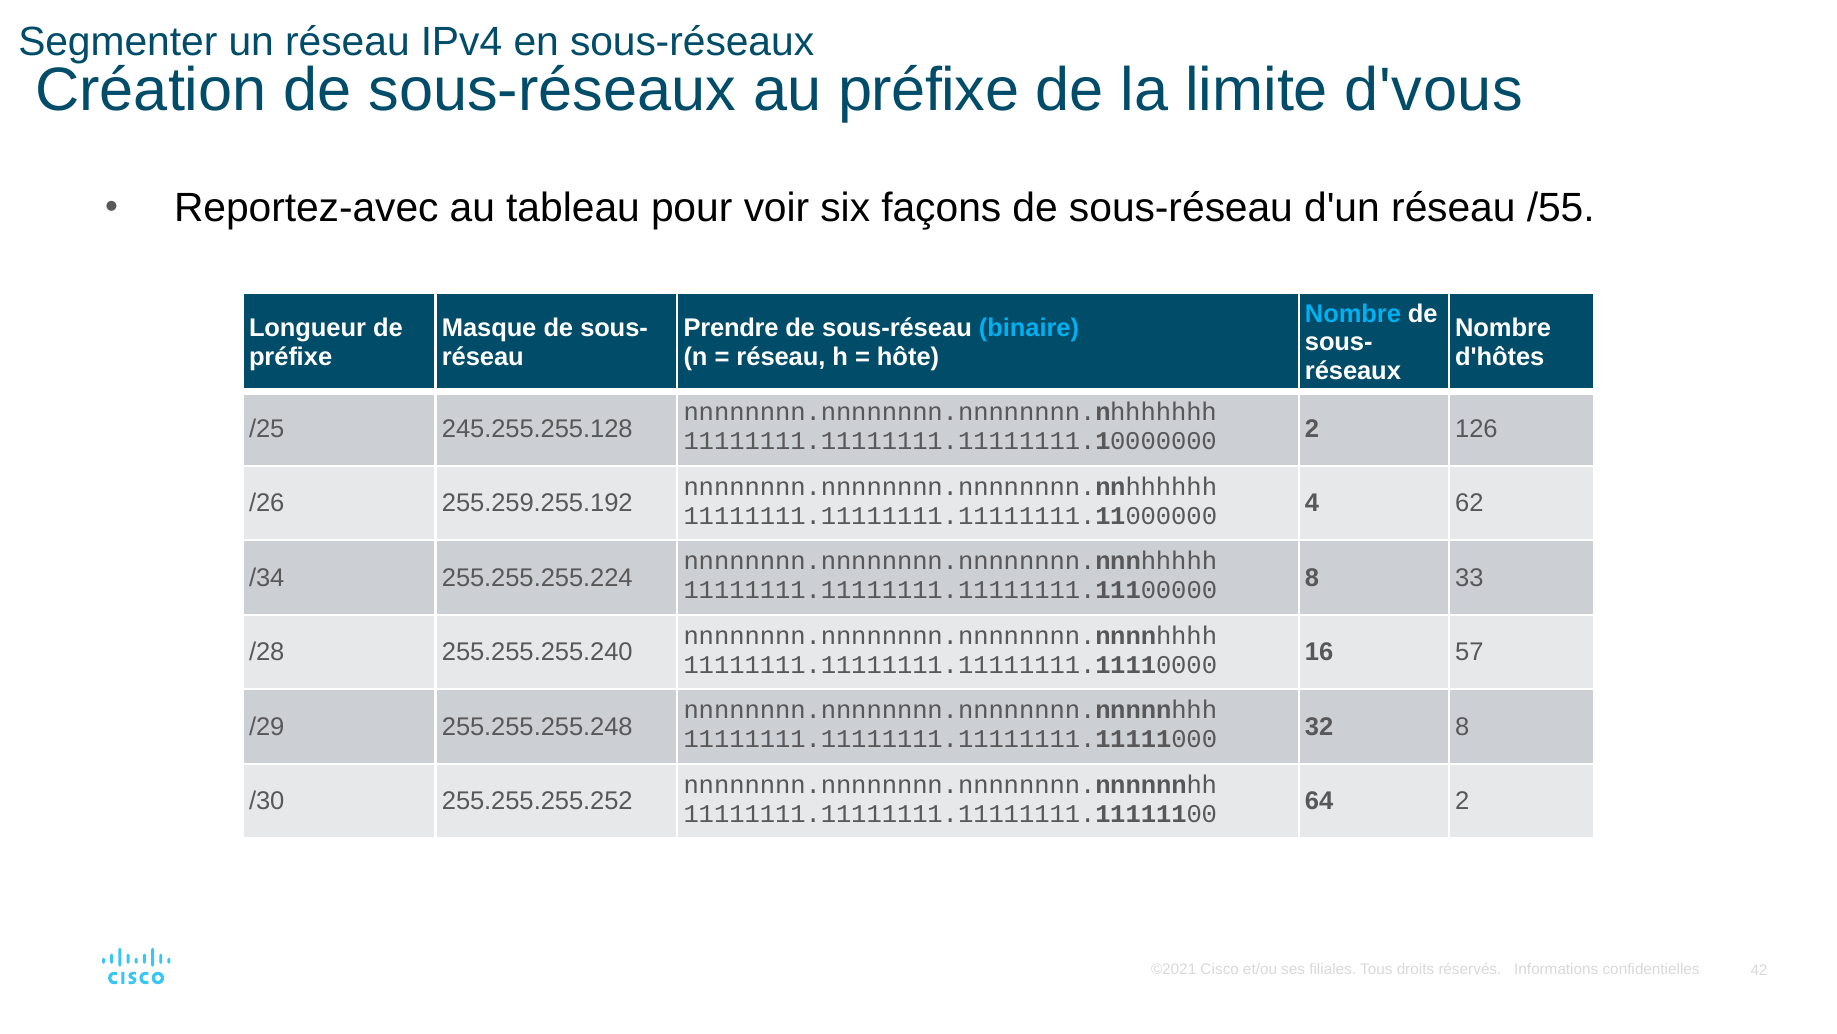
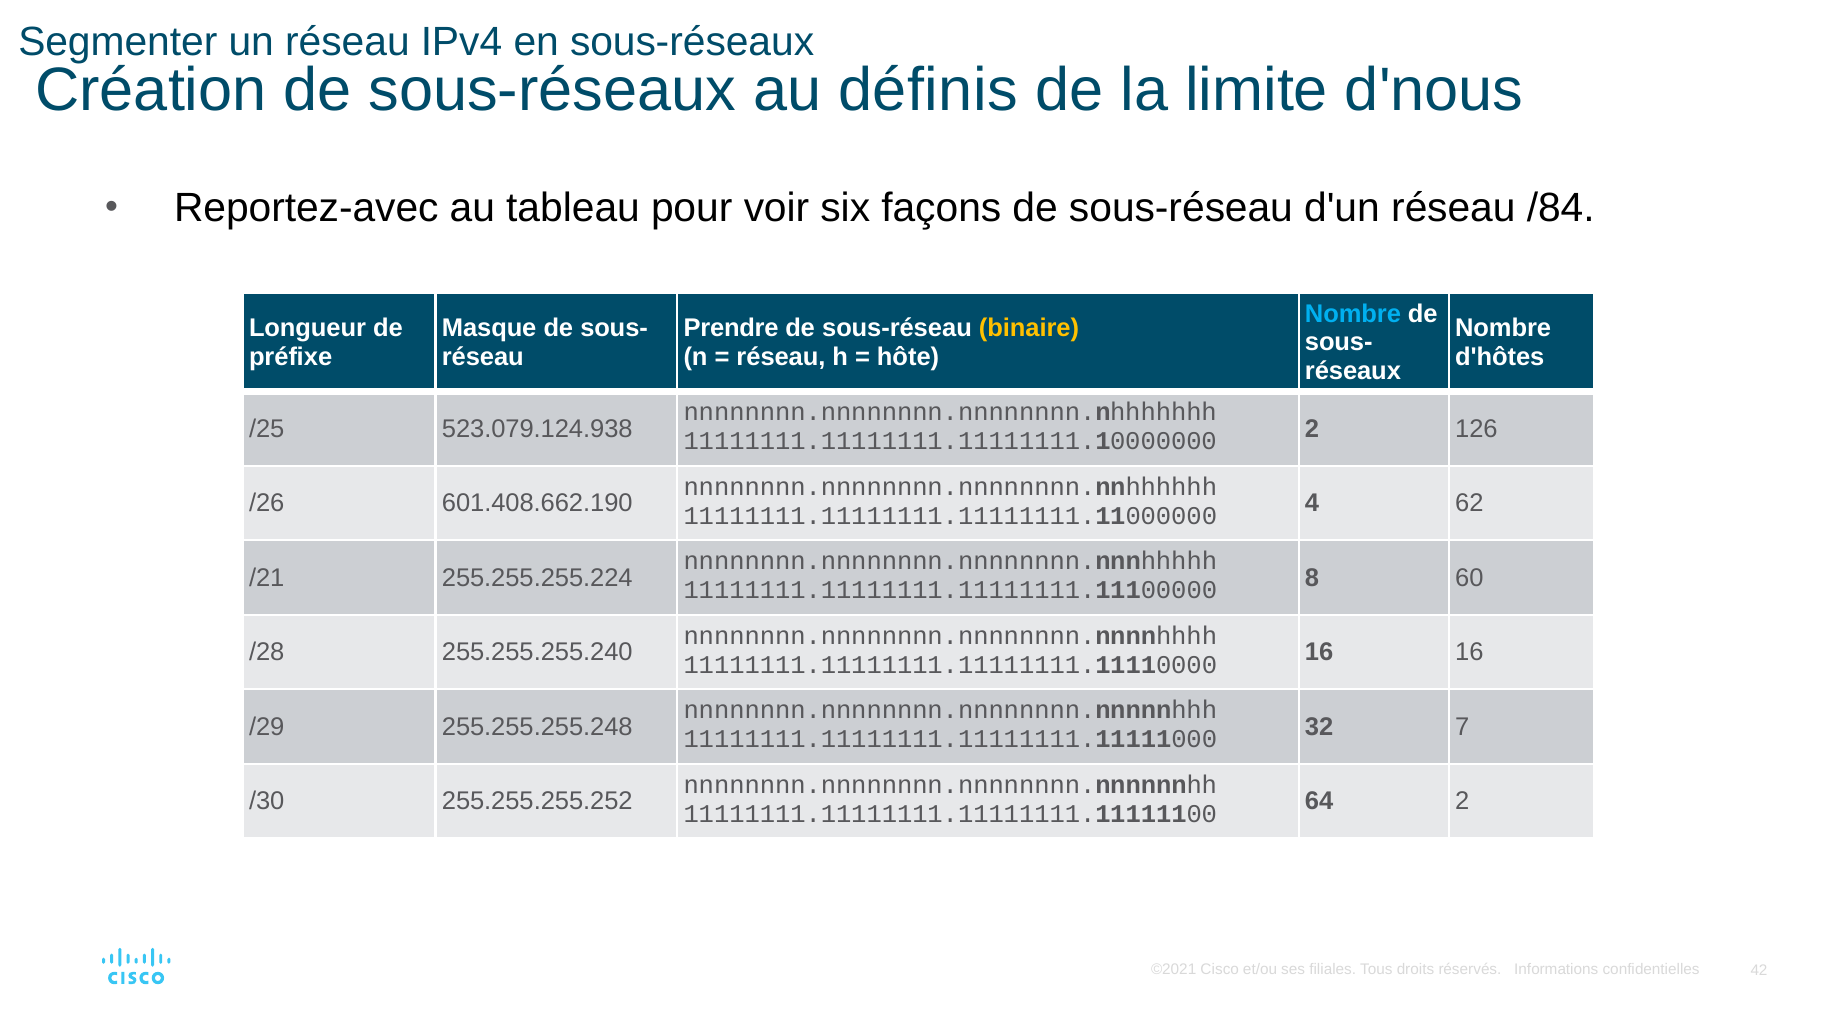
au préfixe: préfixe -> définis
d'vous: d'vous -> d'nous
/55: /55 -> /84
binaire colour: light blue -> yellow
245.255.255.128: 245.255.255.128 -> 523.079.124.938
255.259.255.192: 255.259.255.192 -> 601.408.662.190
/34: /34 -> /21
33: 33 -> 60
16 57: 57 -> 16
32 8: 8 -> 7
